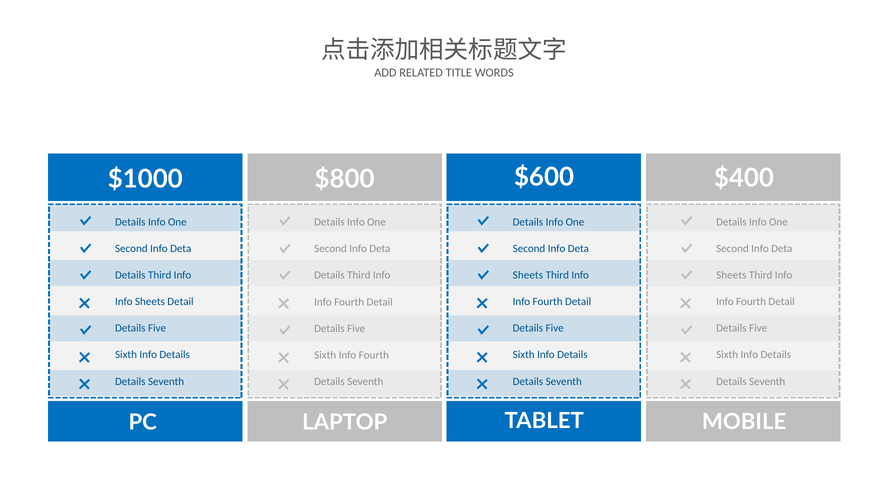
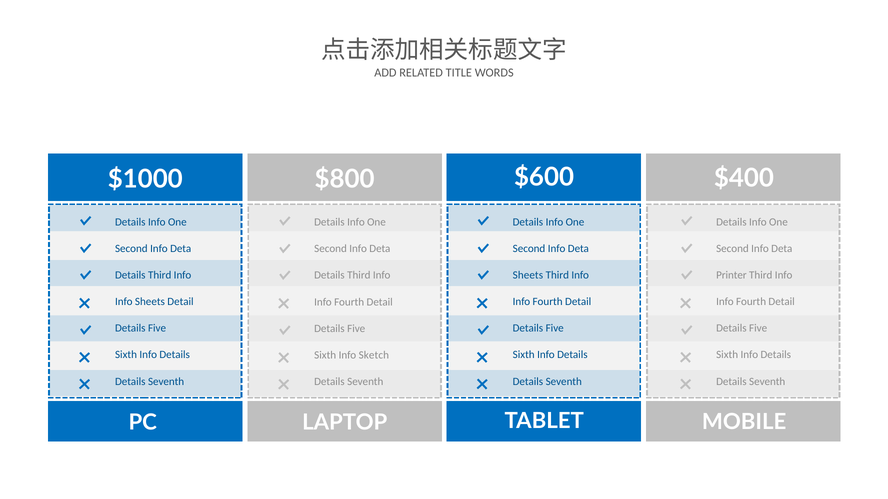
Sheets at (731, 275): Sheets -> Printer
Sixth Info Fourth: Fourth -> Sketch
